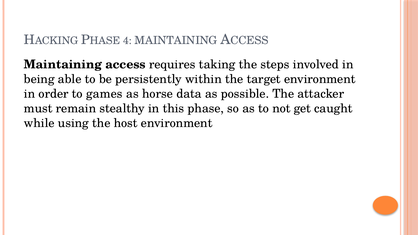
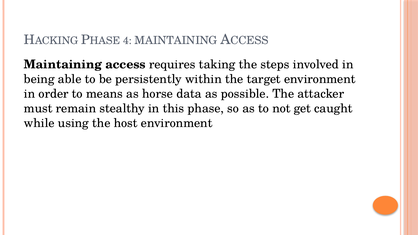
games: games -> means
